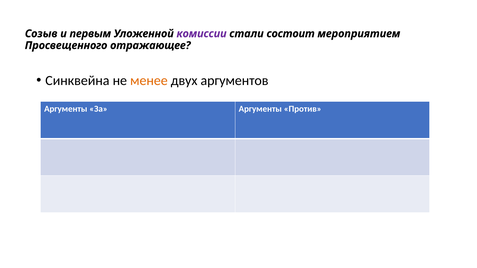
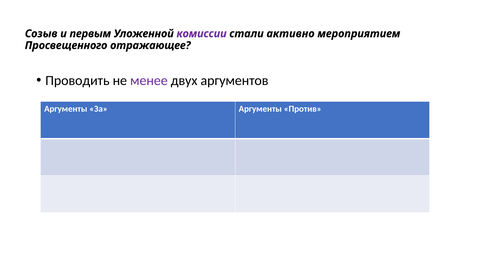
состоит: состоит -> активно
Синквейна: Синквейна -> Проводить
менее colour: orange -> purple
